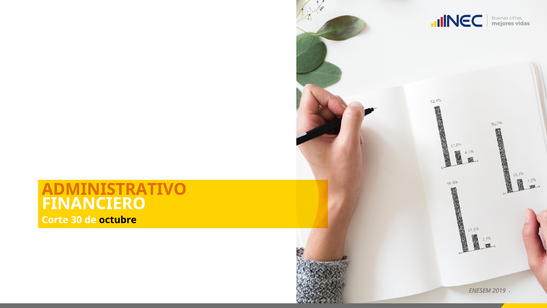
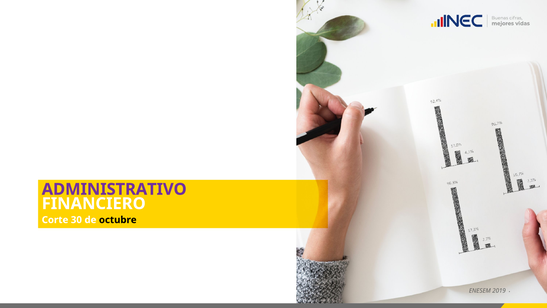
ADMINISTRATIVO colour: orange -> purple
